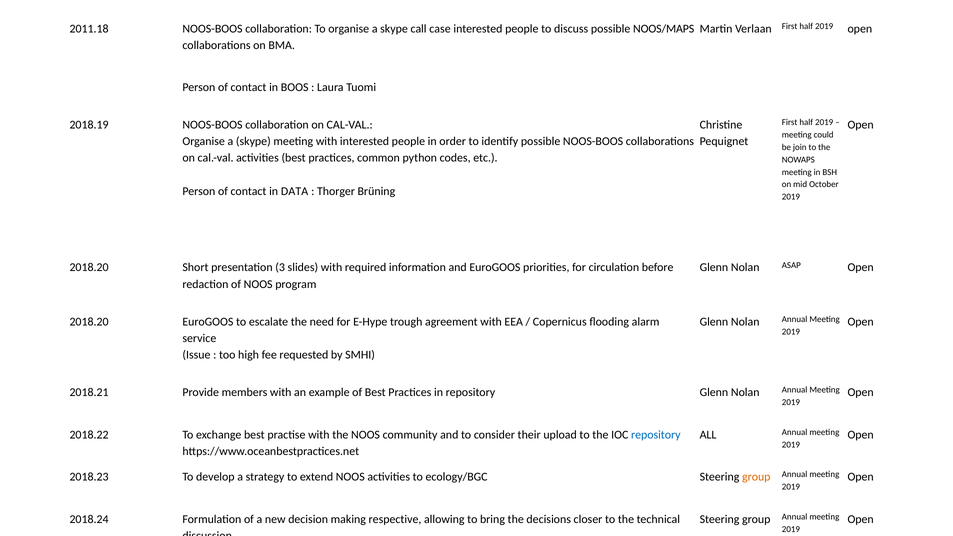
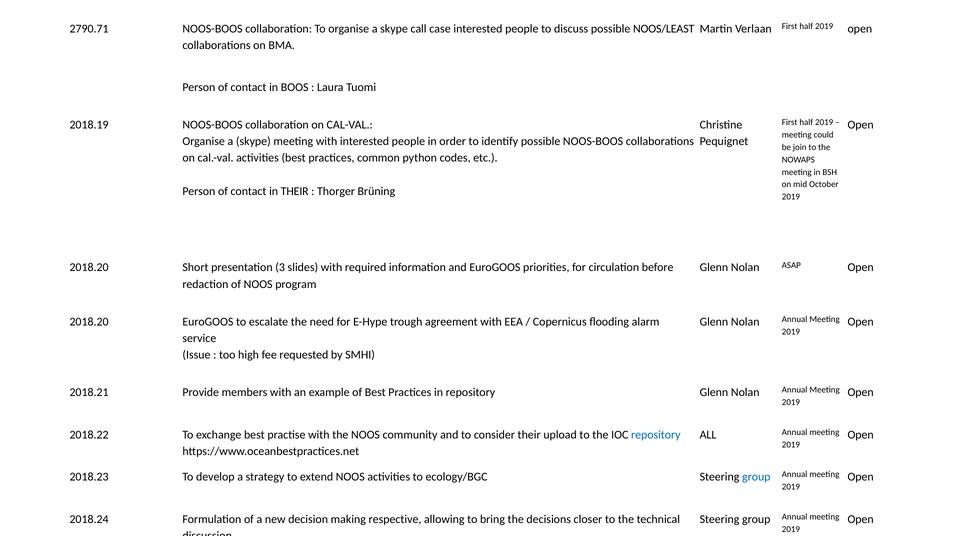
2011.18: 2011.18 -> 2790.71
NOOS/MAPS: NOOS/MAPS -> NOOS/LEAST
in DATA: DATA -> THEIR
group at (756, 477) colour: orange -> blue
